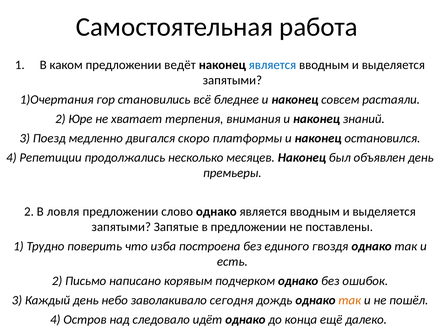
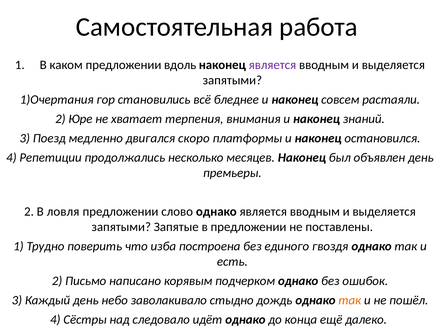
ведёт: ведёт -> вдоль
является at (272, 65) colour: blue -> purple
сегодня: сегодня -> стыдно
Остров: Остров -> Сёстры
